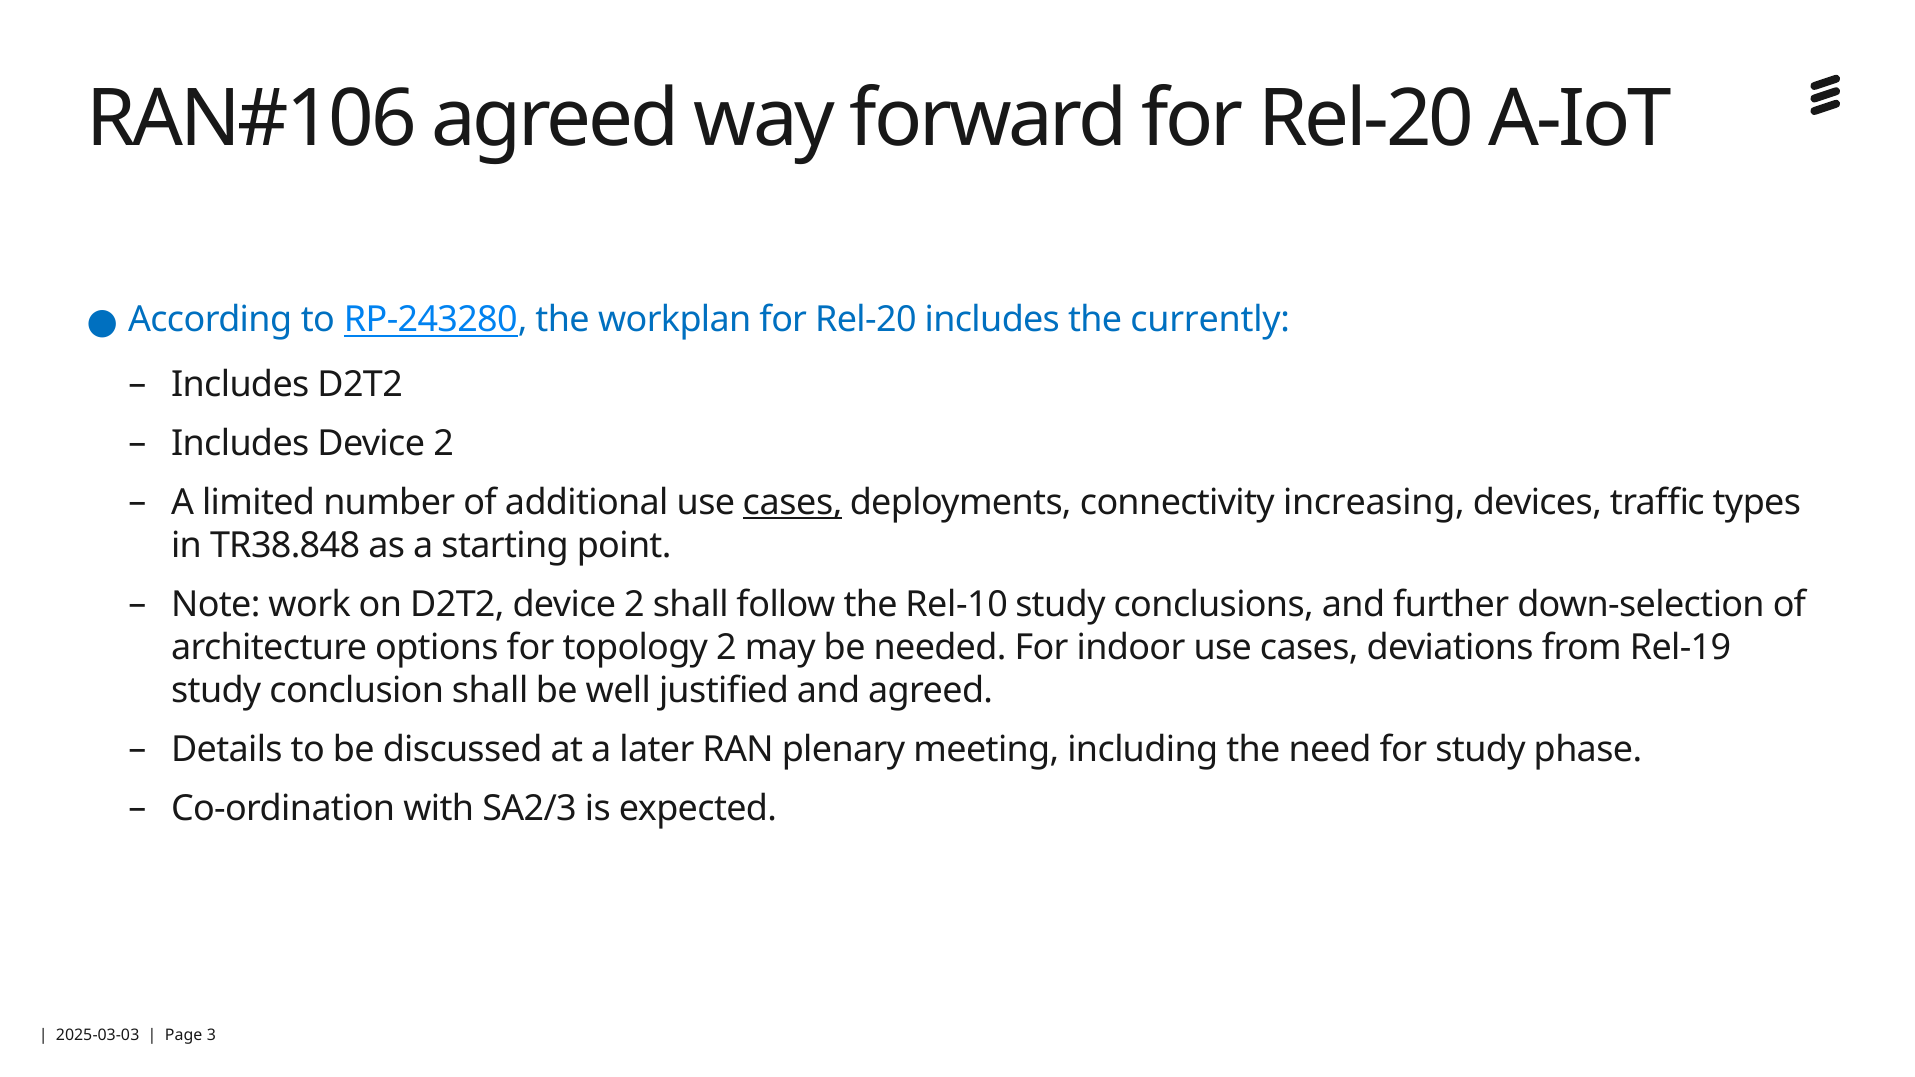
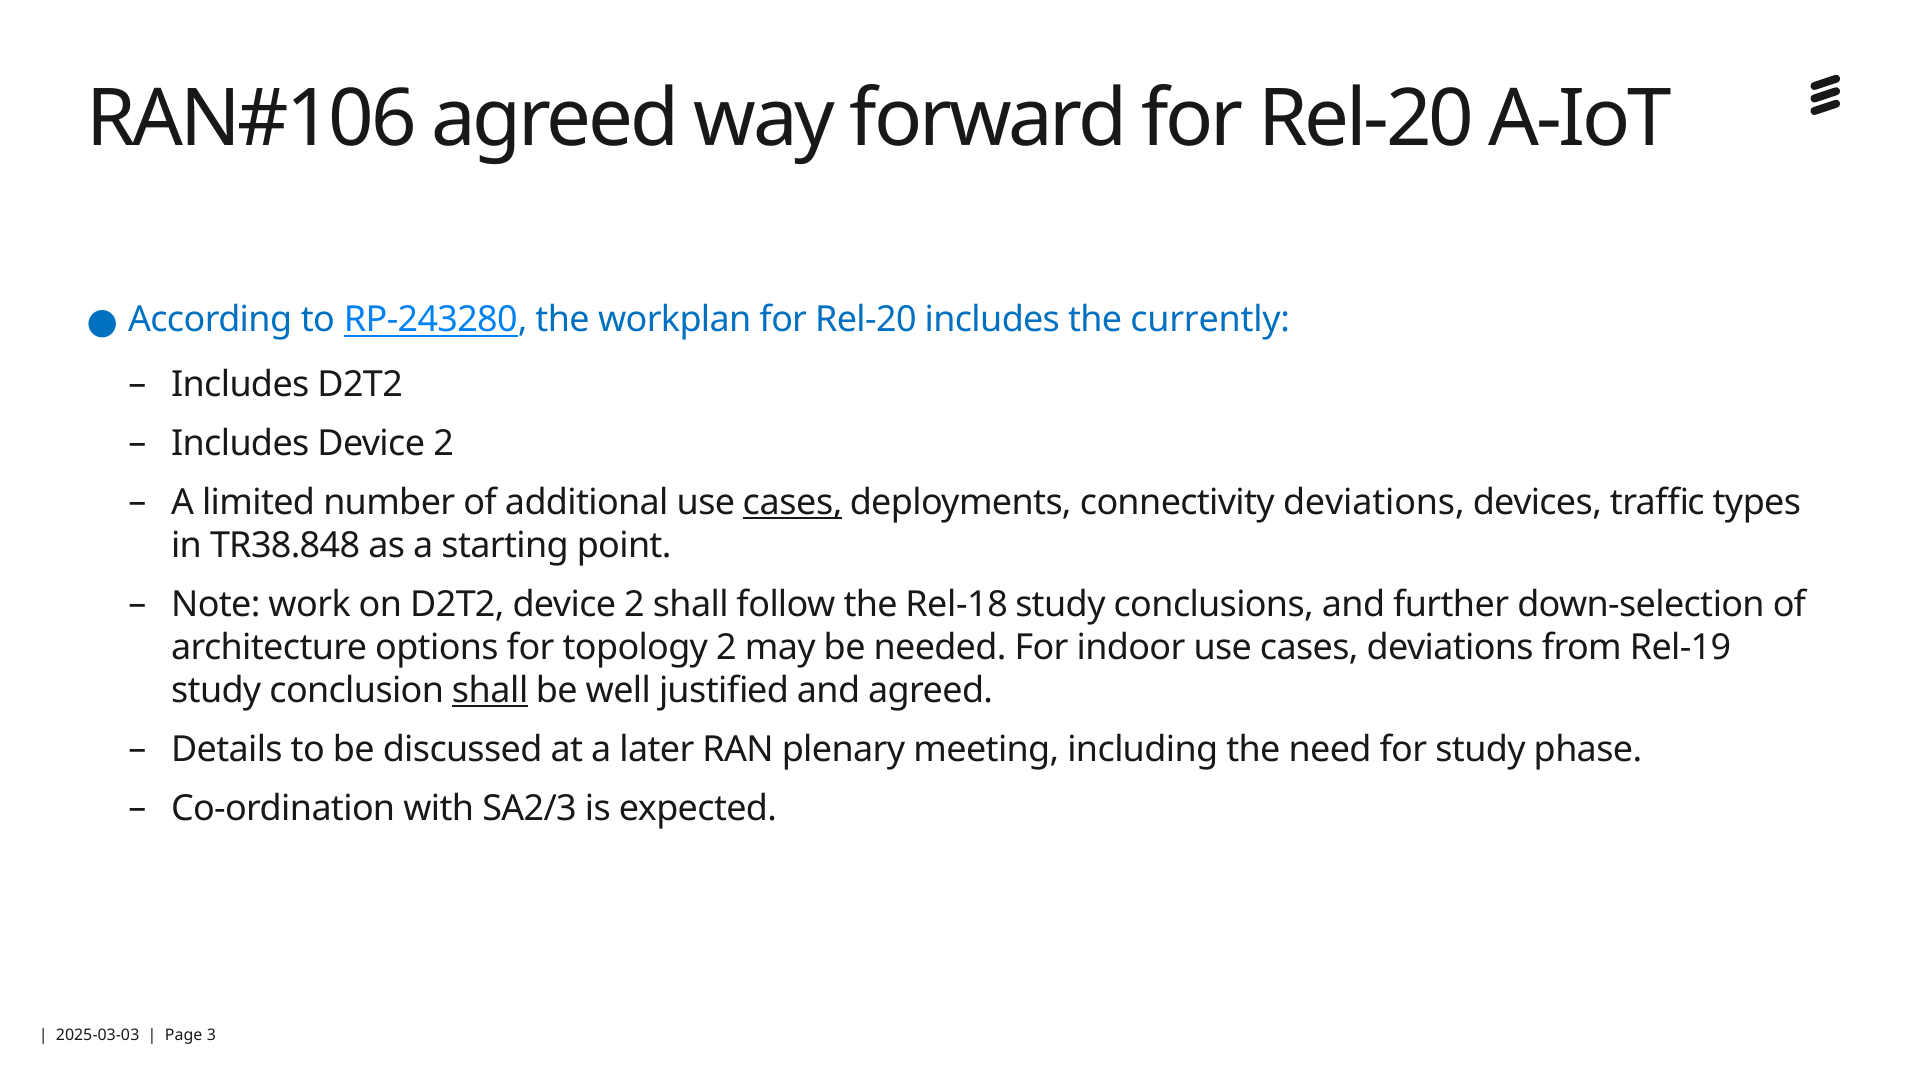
connectivity increasing: increasing -> deviations
Rel-10: Rel-10 -> Rel-18
shall at (490, 691) underline: none -> present
